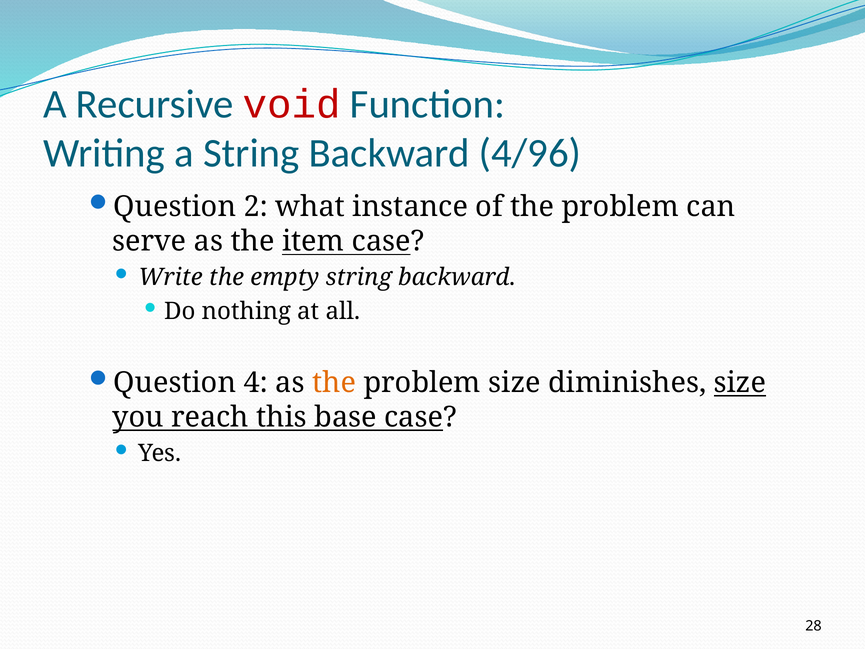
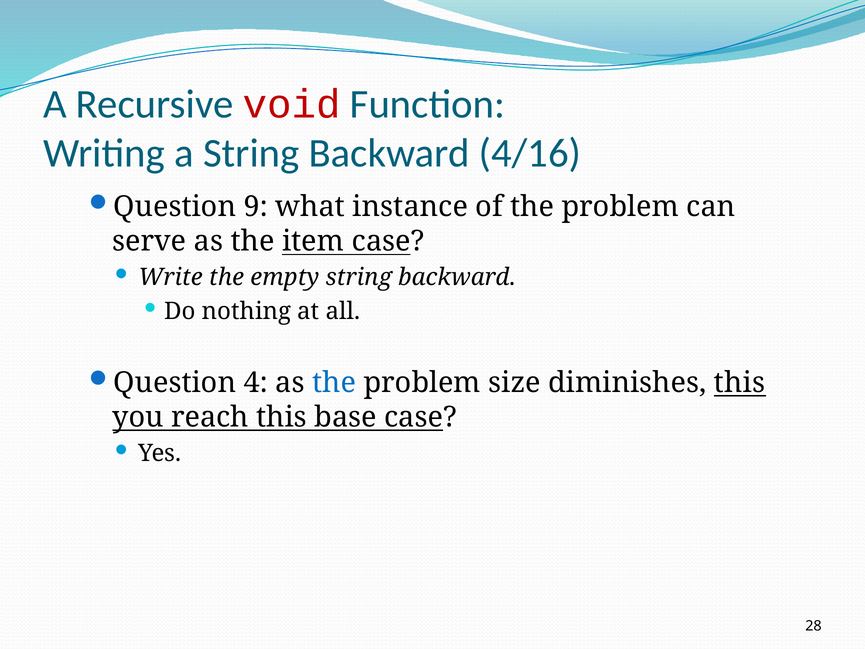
4/96: 4/96 -> 4/16
2: 2 -> 9
the at (334, 383) colour: orange -> blue
diminishes size: size -> this
